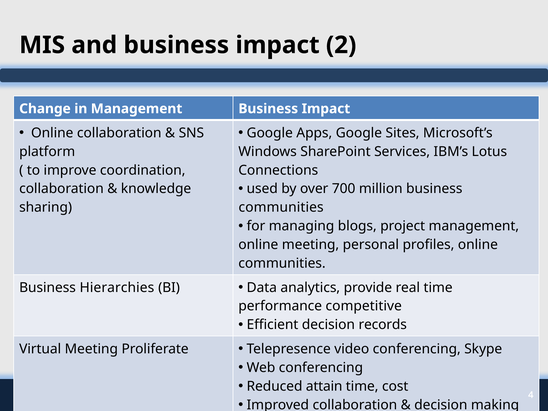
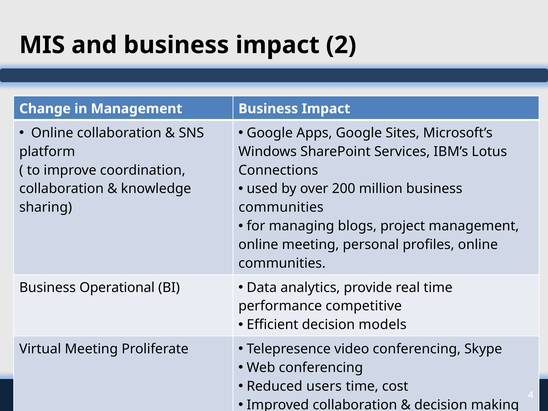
700: 700 -> 200
Hierarchies: Hierarchies -> Operational
records: records -> models
attain: attain -> users
